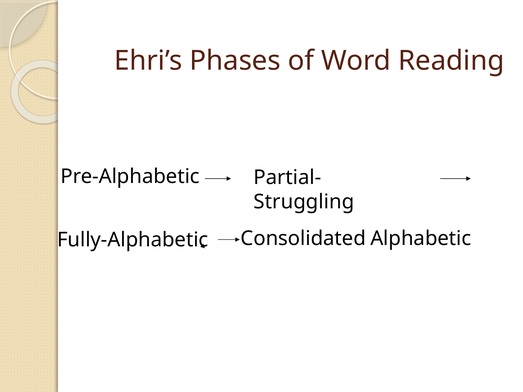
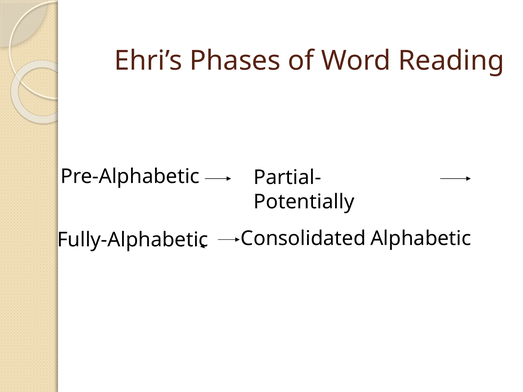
Struggling: Struggling -> Potentially
